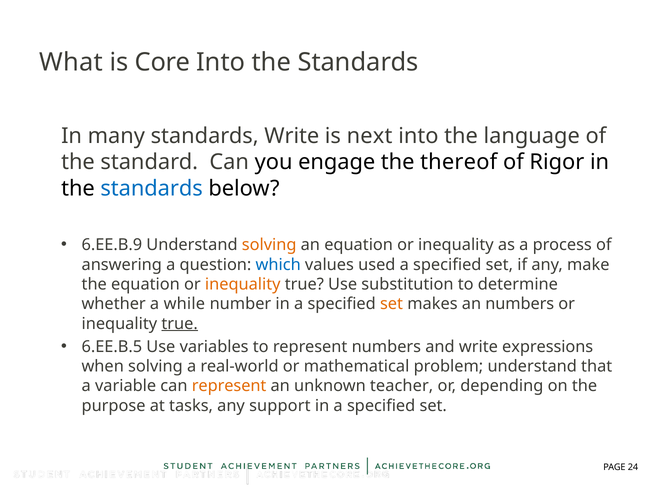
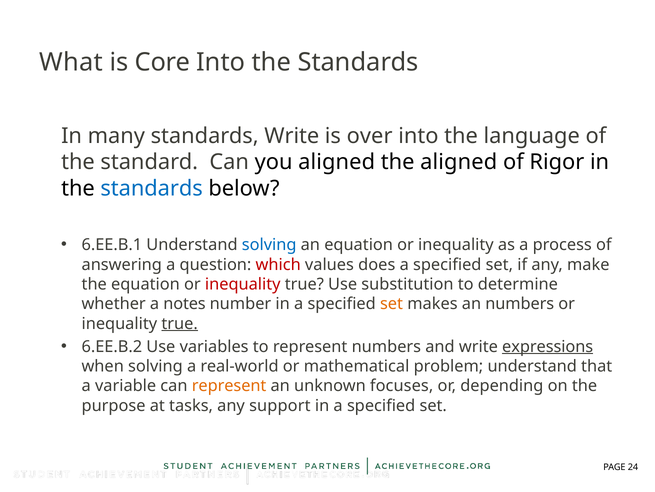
next: next -> over
you engage: engage -> aligned
the thereof: thereof -> aligned
6.EE.B.9: 6.EE.B.9 -> 6.EE.B.1
solving at (269, 245) colour: orange -> blue
which colour: blue -> red
used: used -> does
inequality at (243, 284) colour: orange -> red
while: while -> notes
6.EE.B.5: 6.EE.B.5 -> 6.EE.B.2
expressions underline: none -> present
teacher: teacher -> focuses
